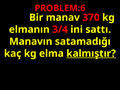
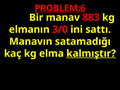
PROBLEM:6 underline: none -> present
370: 370 -> 883
3/4: 3/4 -> 3/0
